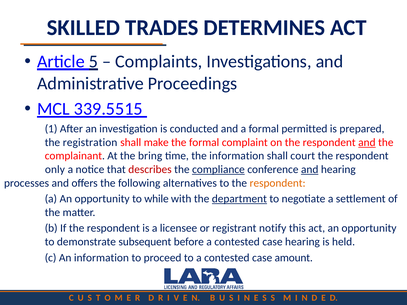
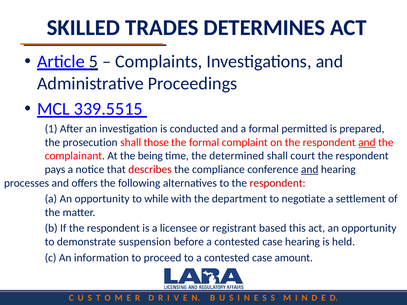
registration: registration -> prosecution
make: make -> those
bring: bring -> being
the information: information -> determined
only: only -> pays
compliance underline: present -> none
respondent at (278, 183) colour: orange -> red
department underline: present -> none
notify: notify -> based
subsequent: subsequent -> suspension
